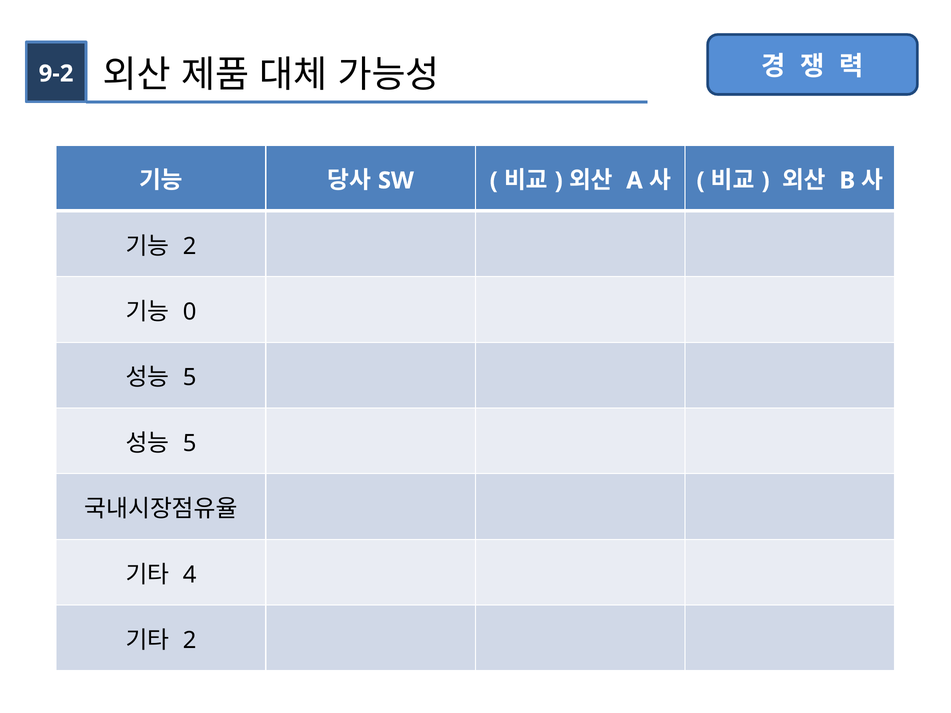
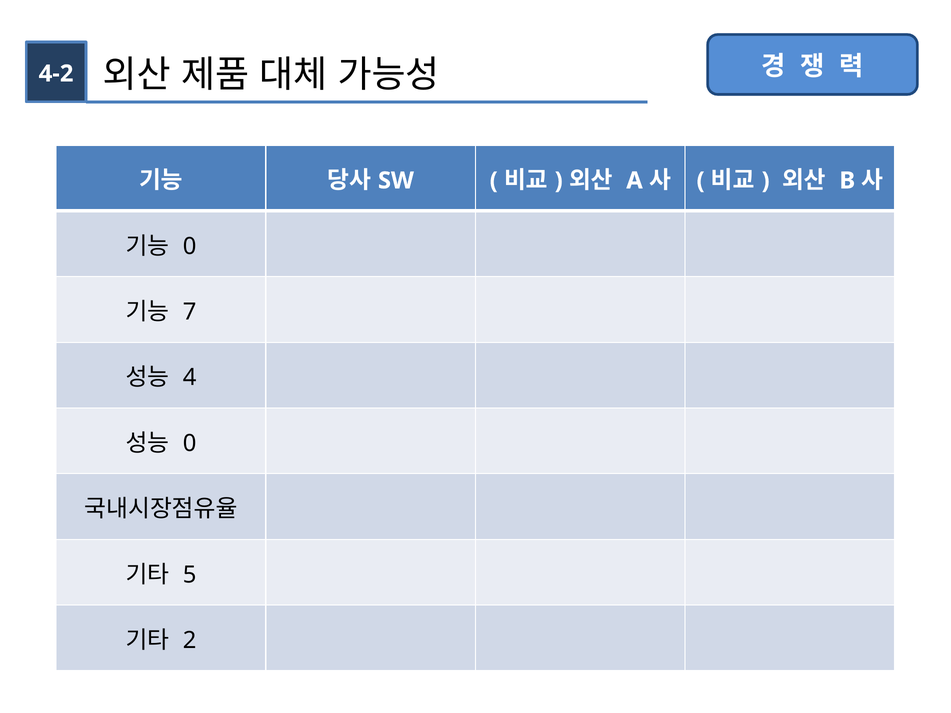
9-2: 9-2 -> 4-2
2 at (190, 246): 2 -> 0
0: 0 -> 7
5 at (190, 378): 5 -> 4
5 at (190, 443): 5 -> 0
4: 4 -> 5
